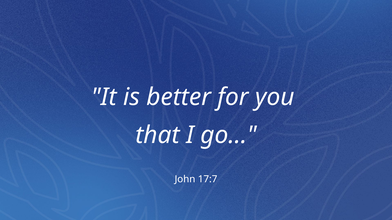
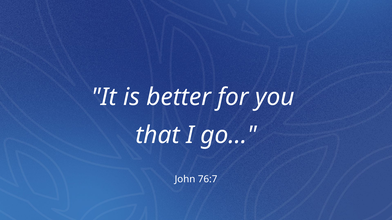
17:7: 17:7 -> 76:7
